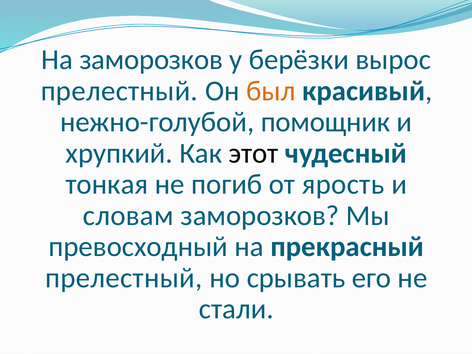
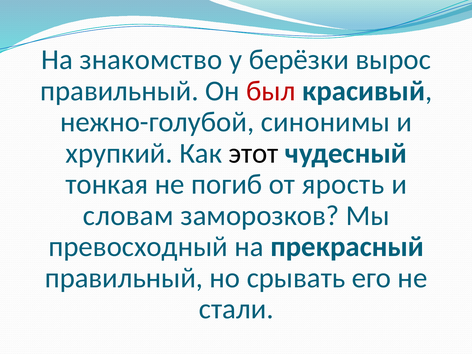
На заморозков: заморозков -> знакомство
прелестный at (119, 91): прелестный -> правильный
был colour: orange -> red
помощник: помощник -> синонимы
прелестный at (124, 278): прелестный -> правильный
